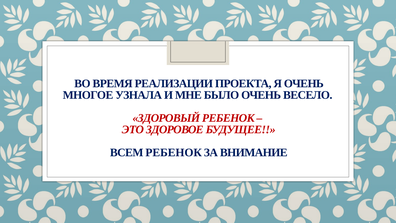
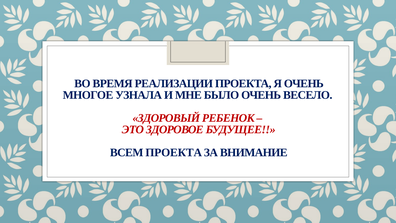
ВСЕМ РЕБЕНОК: РЕБЕНОК -> ПРОЕКТА
